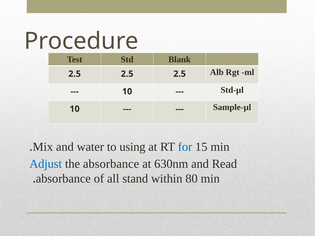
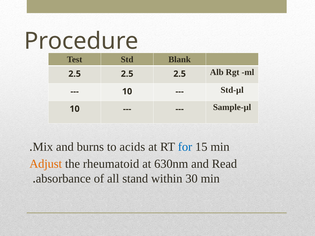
water: water -> burns
using: using -> acids
Adjust colour: blue -> orange
the absorbance: absorbance -> rheumatoid
80: 80 -> 30
